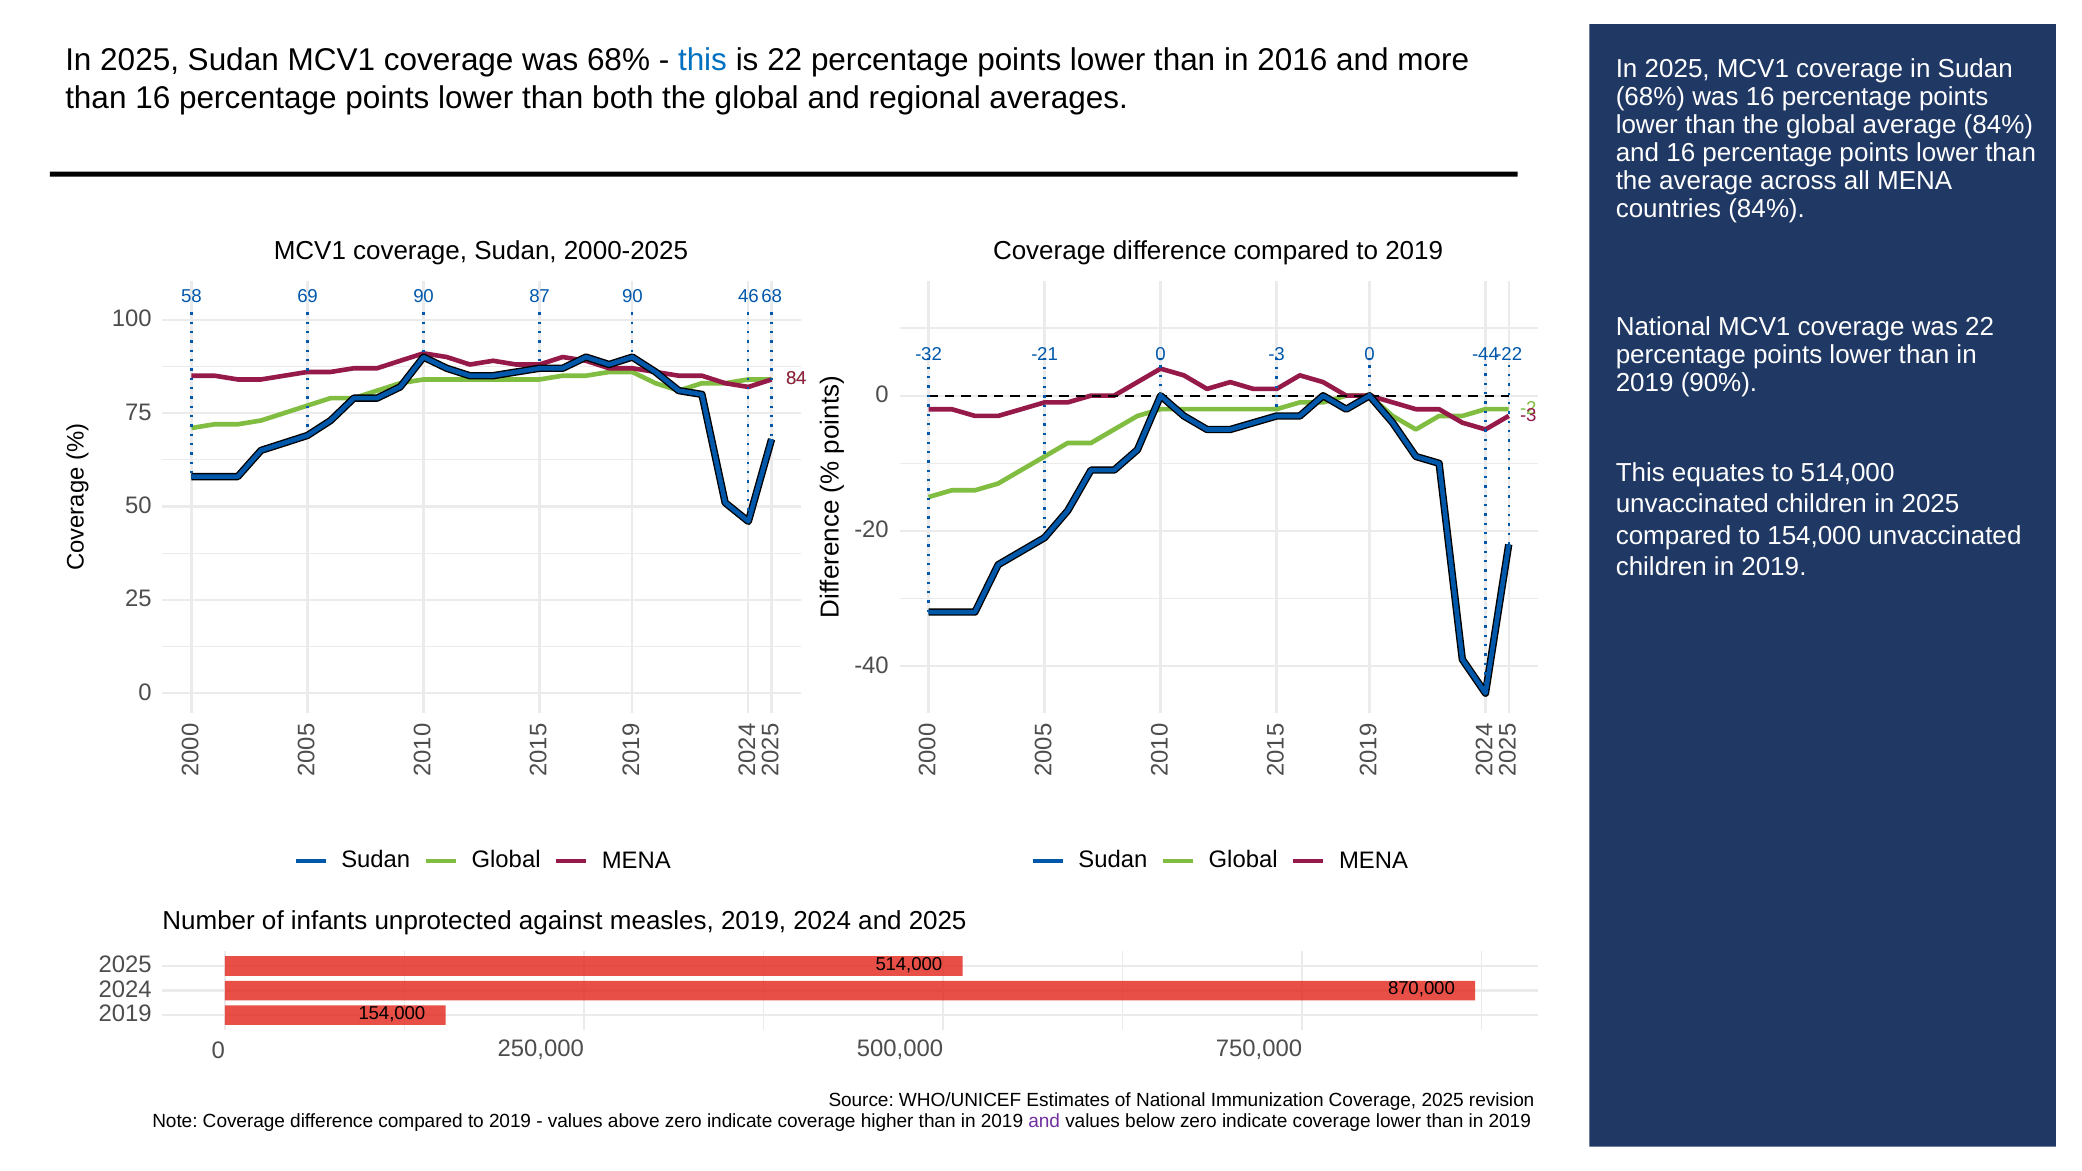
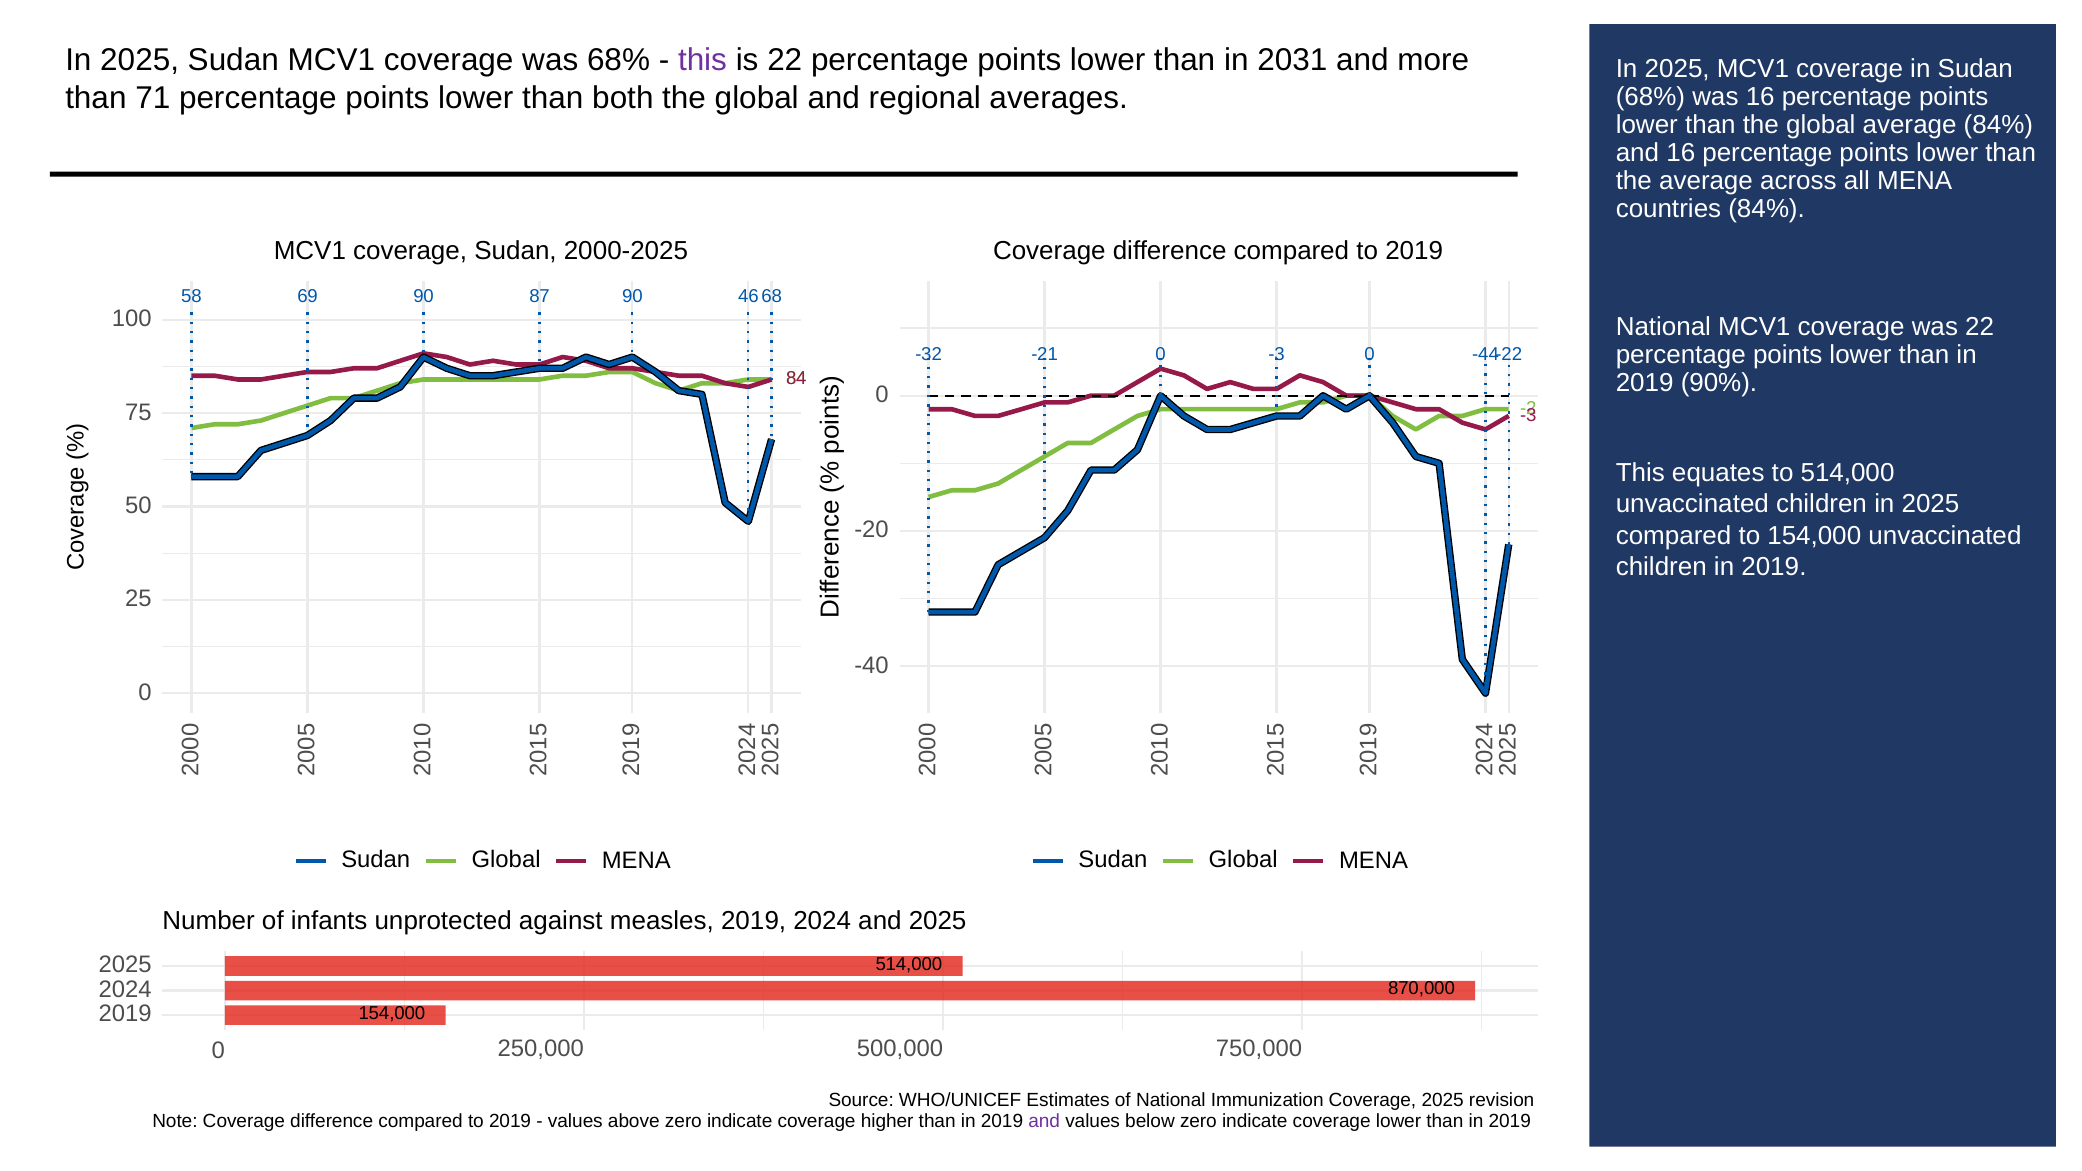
this at (702, 60) colour: blue -> purple
2016: 2016 -> 2031
than 16: 16 -> 71
